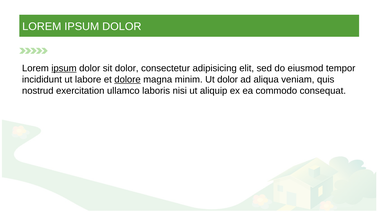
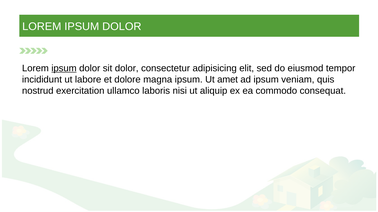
dolore underline: present -> none
magna minim: minim -> ipsum
Ut dolor: dolor -> amet
ad aliqua: aliqua -> ipsum
